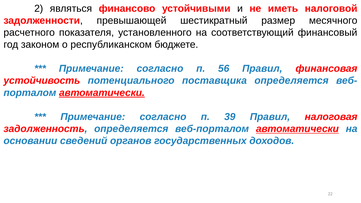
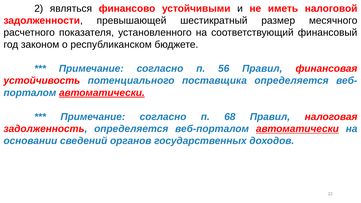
39: 39 -> 68
